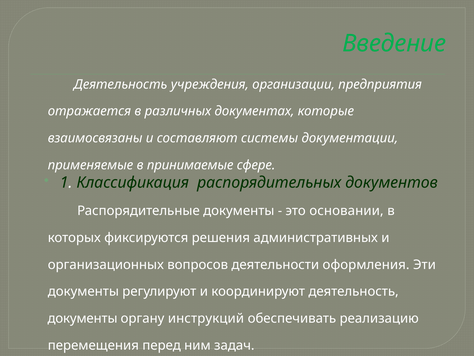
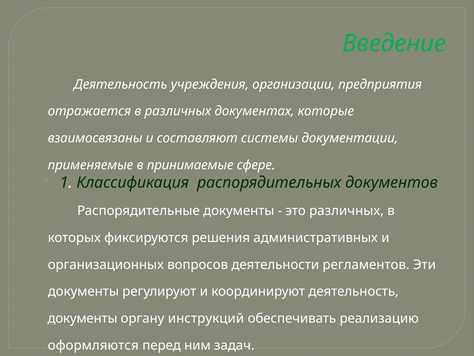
это основании: основании -> различных
оформления: оформления -> регламентов
перемещения: перемещения -> оформляются
